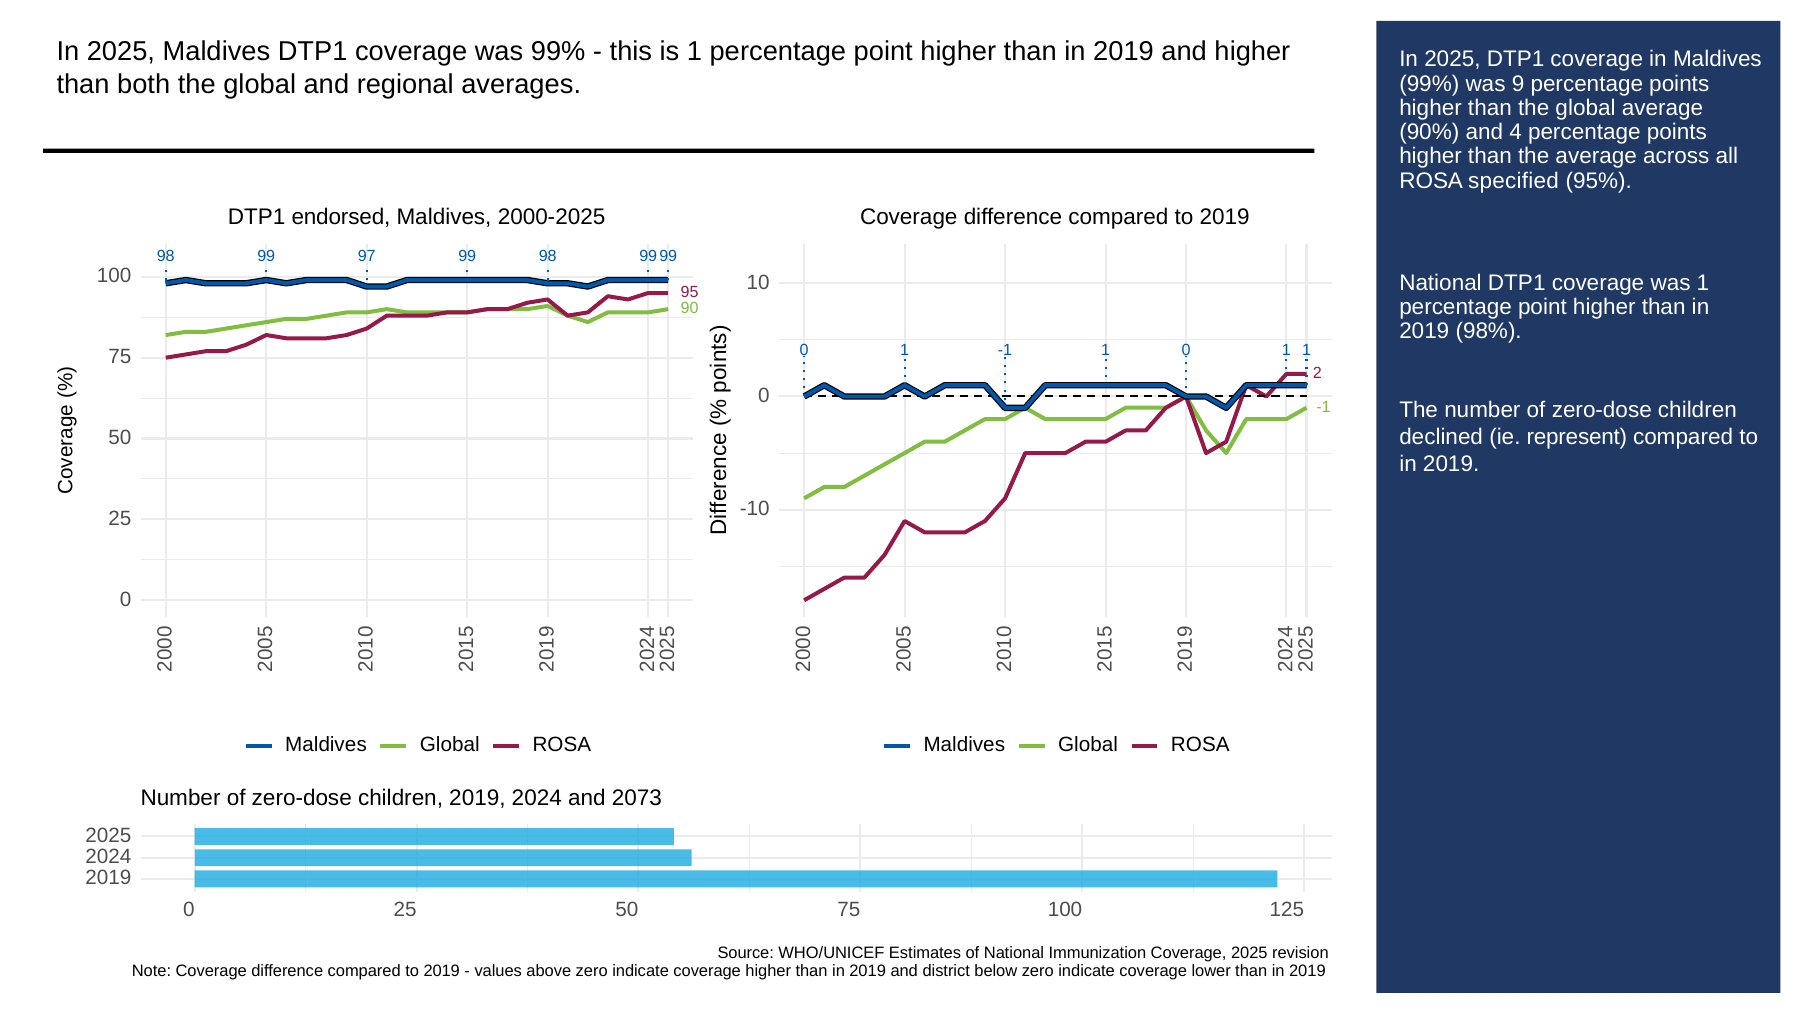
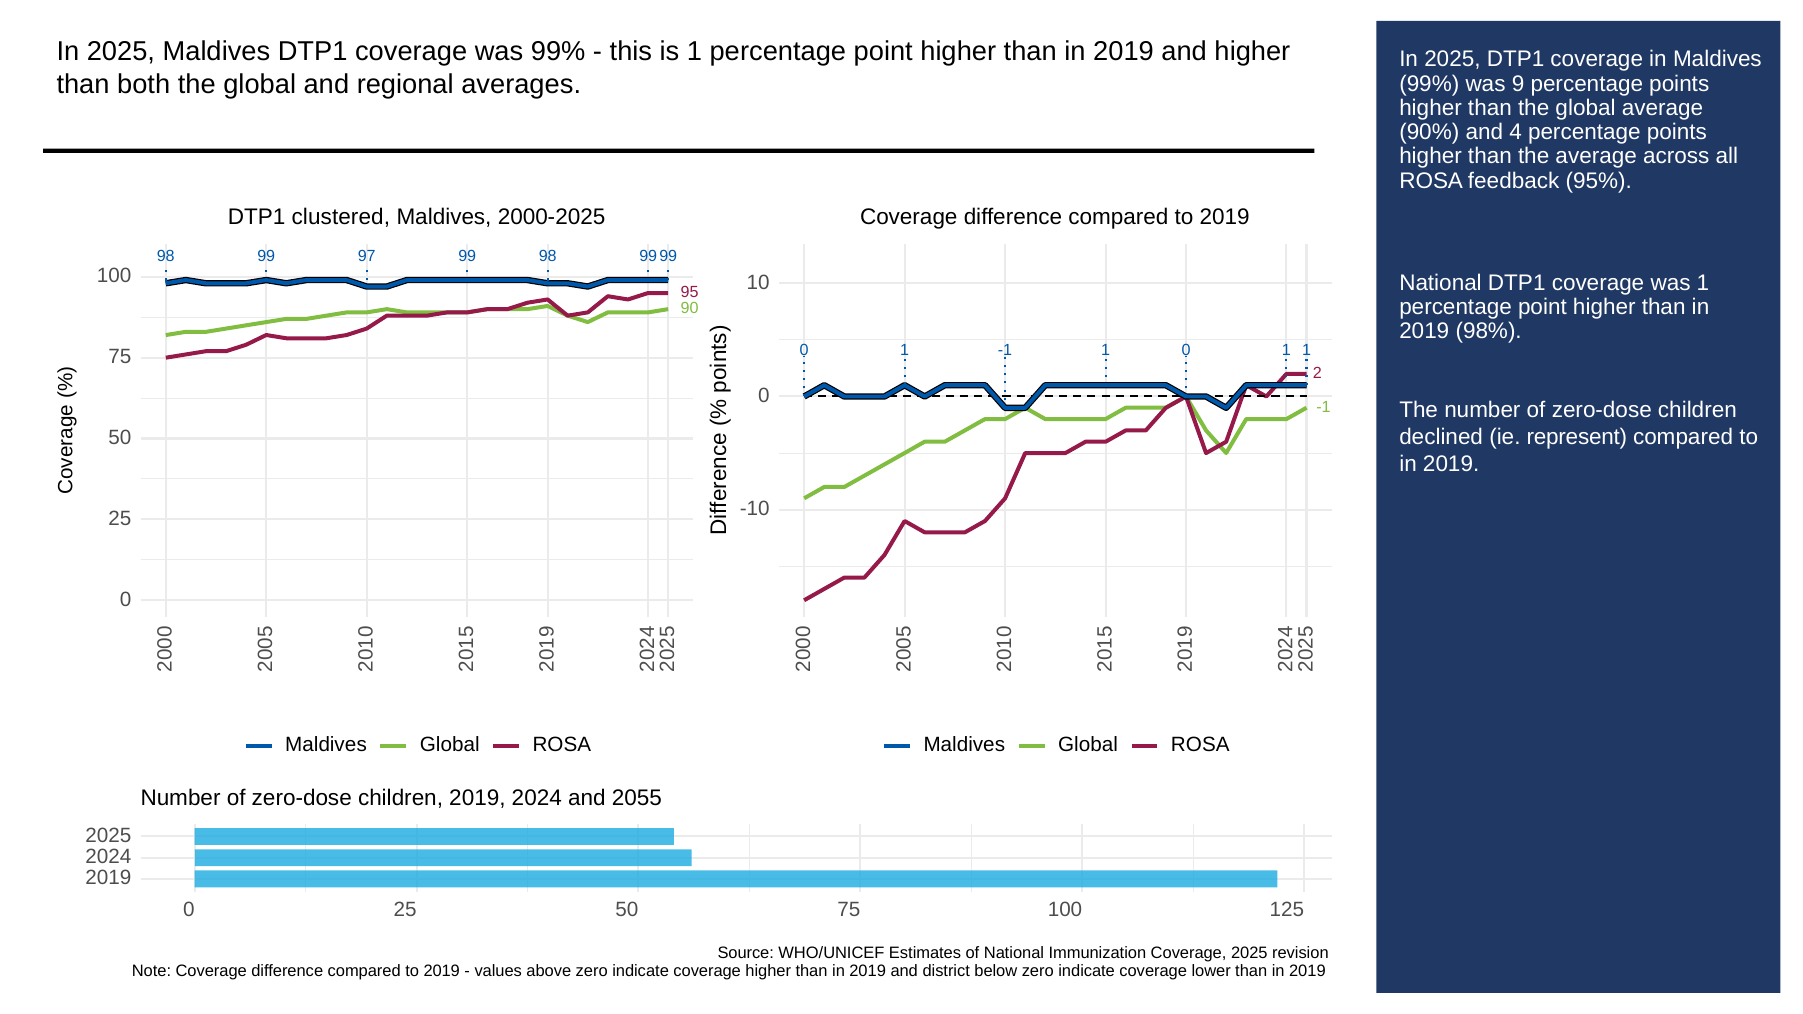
specified: specified -> feedback
endorsed: endorsed -> clustered
2073: 2073 -> 2055
